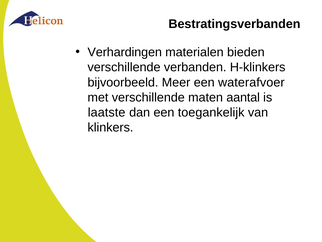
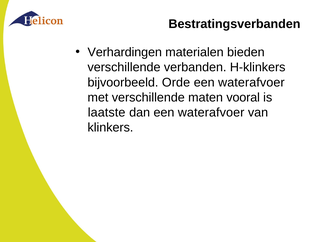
Meer: Meer -> Orde
aantal: aantal -> vooral
dan een toegankelijk: toegankelijk -> waterafvoer
